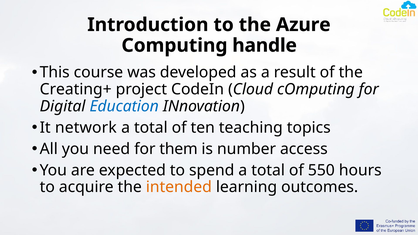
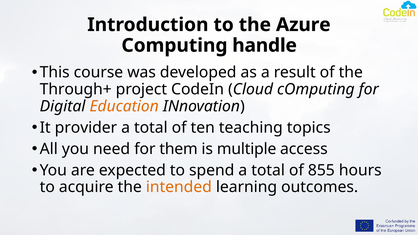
Creating+: Creating+ -> Through+
Education colour: blue -> orange
network: network -> provider
number: number -> multiple
550: 550 -> 855
